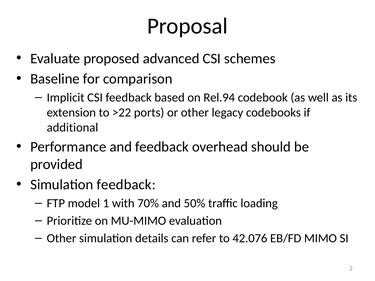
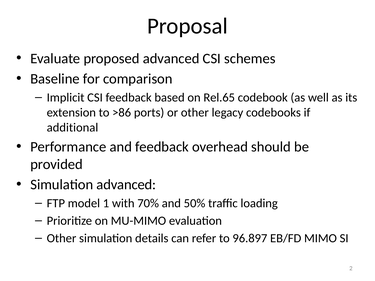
Rel.94: Rel.94 -> Rel.65
>22: >22 -> >86
Simulation feedback: feedback -> advanced
42.076: 42.076 -> 96.897
